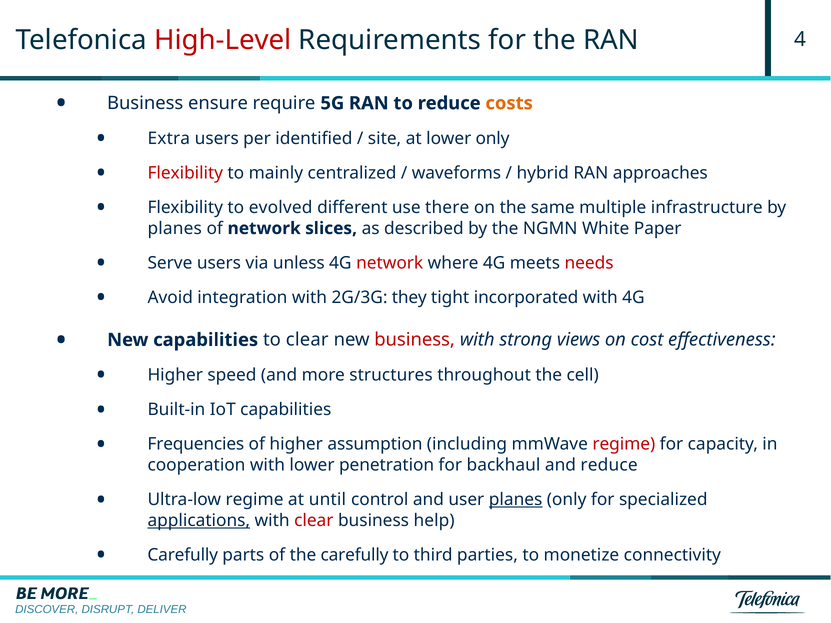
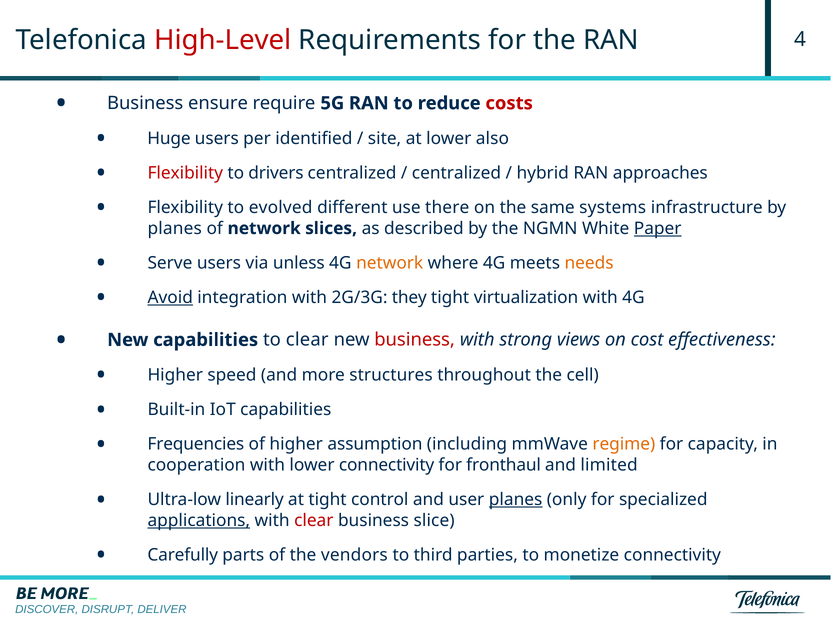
costs colour: orange -> red
Extra: Extra -> Huge
lower only: only -> also
mainly: mainly -> drivers
waveforms at (456, 173): waveforms -> centralized
multiple: multiple -> systems
Paper underline: none -> present
network at (390, 263) colour: red -> orange
needs colour: red -> orange
Avoid underline: none -> present
incorporated: incorporated -> virtualization
regime at (624, 444) colour: red -> orange
lower penetration: penetration -> connectivity
backhaul: backhaul -> fronthaul
and reduce: reduce -> limited
Ultra-low regime: regime -> linearly
at until: until -> tight
help: help -> slice
the carefully: carefully -> vendors
